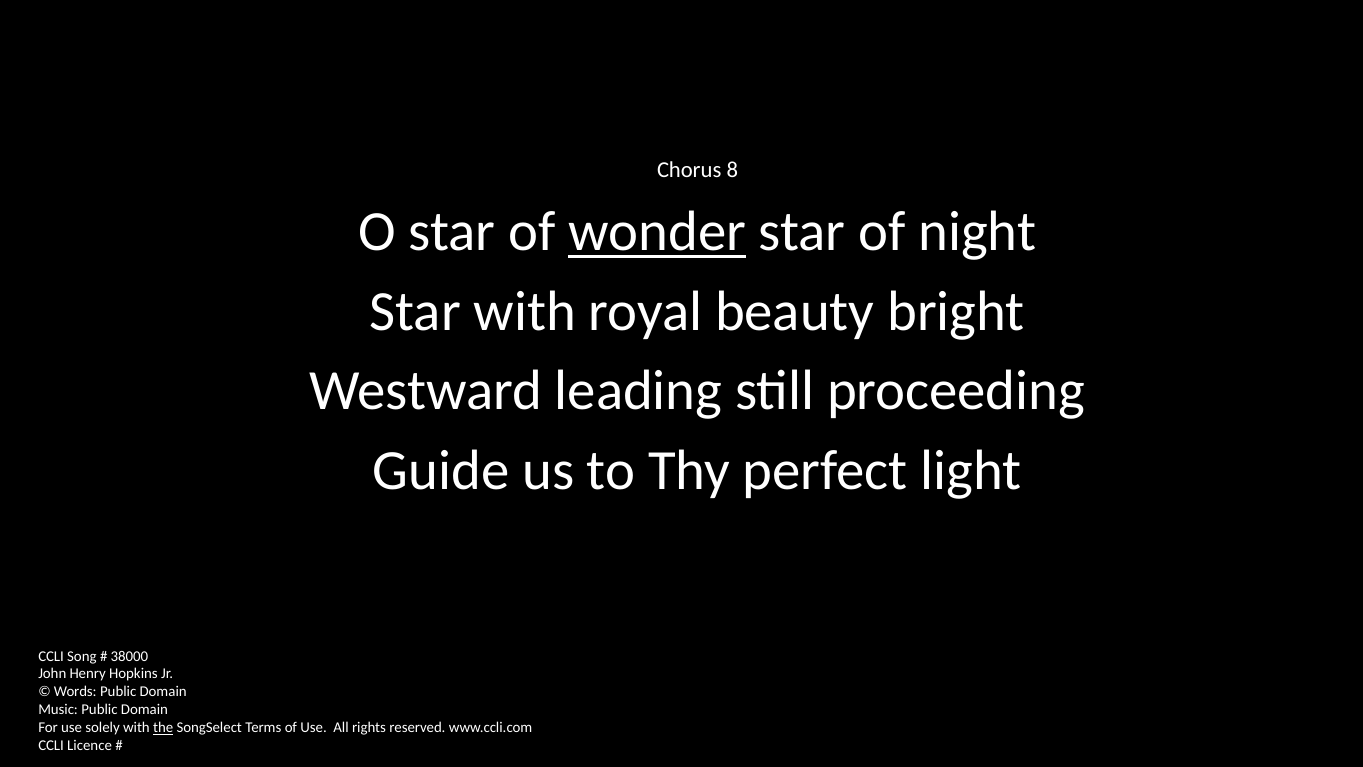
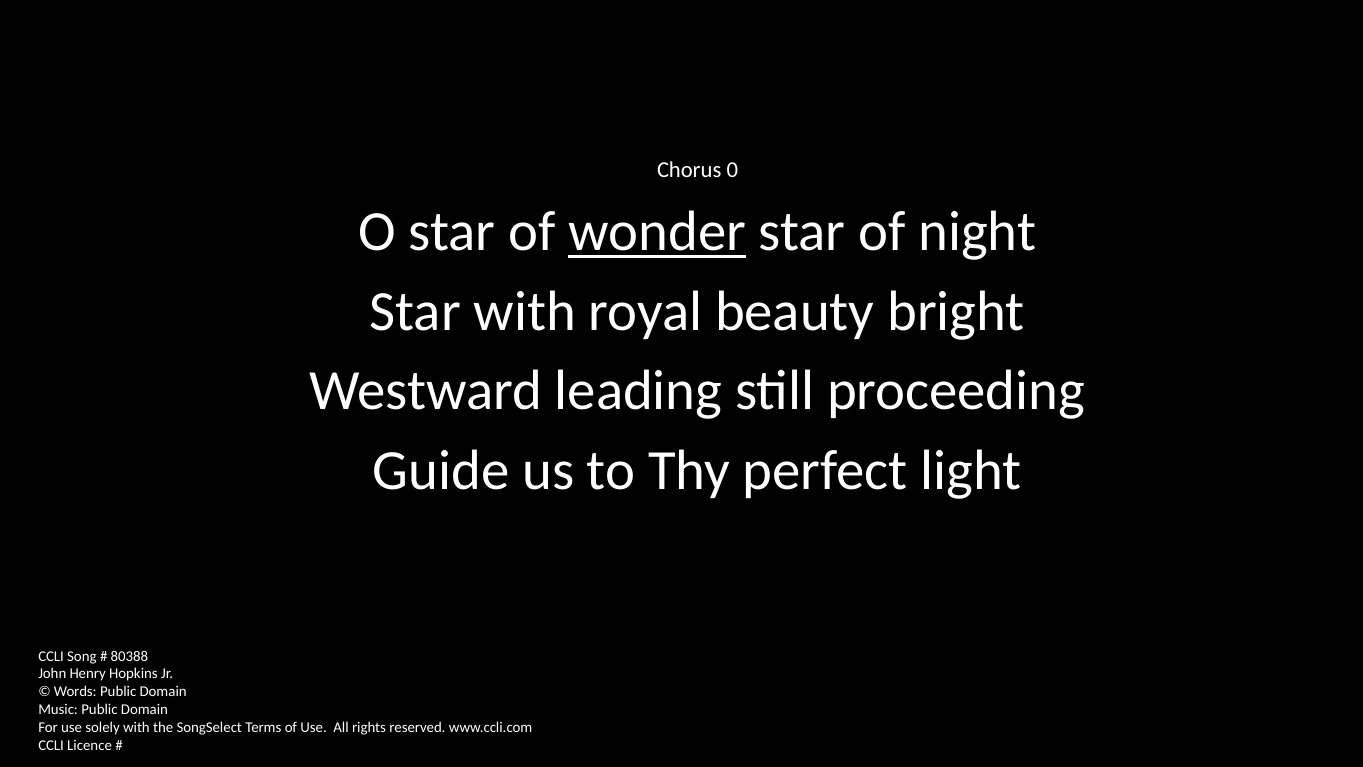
8: 8 -> 0
38000: 38000 -> 80388
the underline: present -> none
